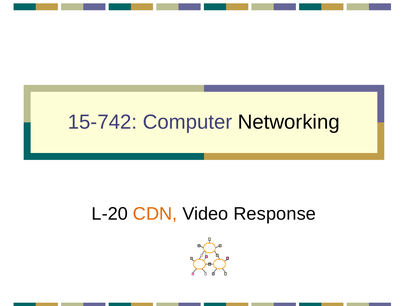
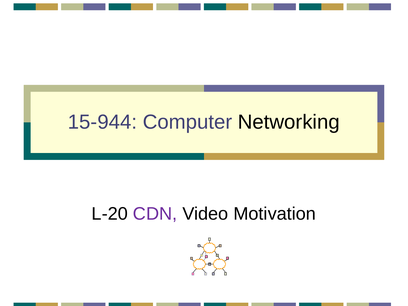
15-742: 15-742 -> 15-944
CDN colour: orange -> purple
Response: Response -> Motivation
